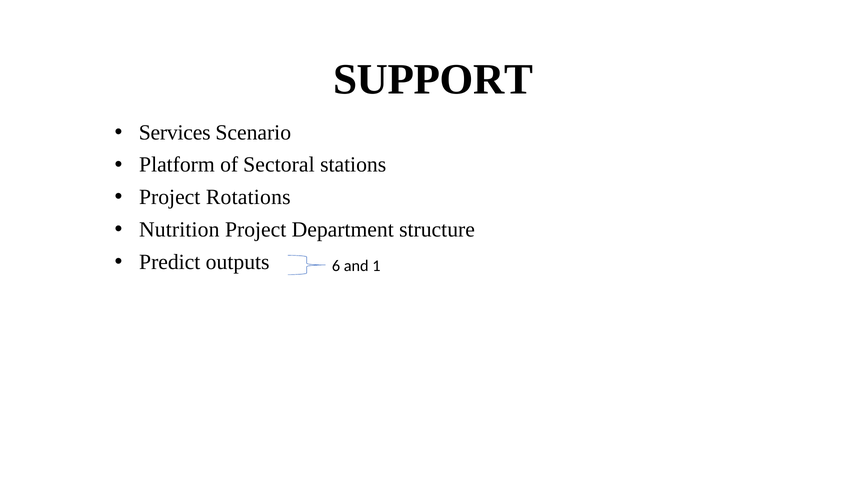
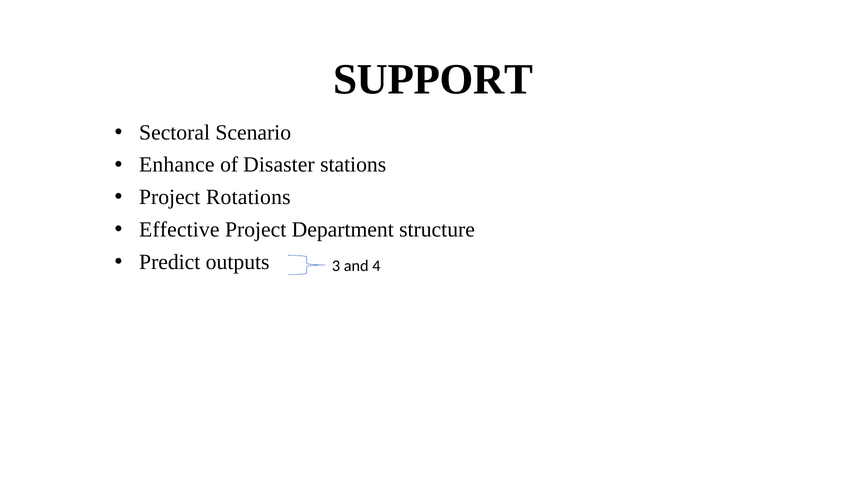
Services: Services -> Sectoral
Platform: Platform -> Enhance
Sectoral: Sectoral -> Disaster
Nutrition: Nutrition -> Effective
6: 6 -> 3
1: 1 -> 4
